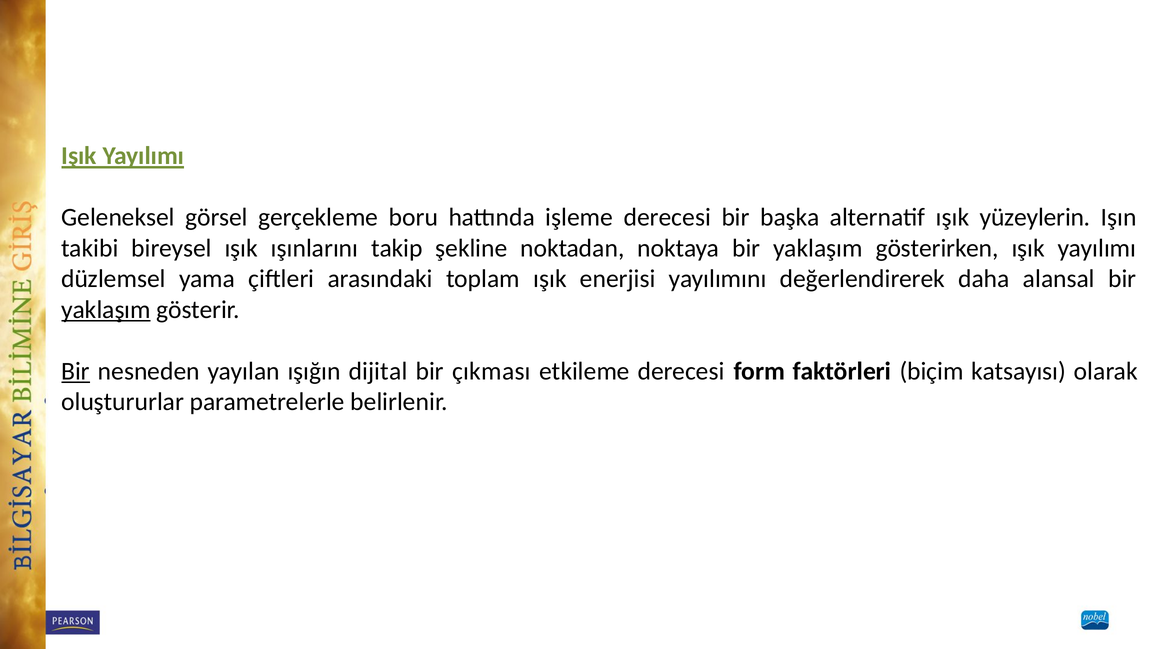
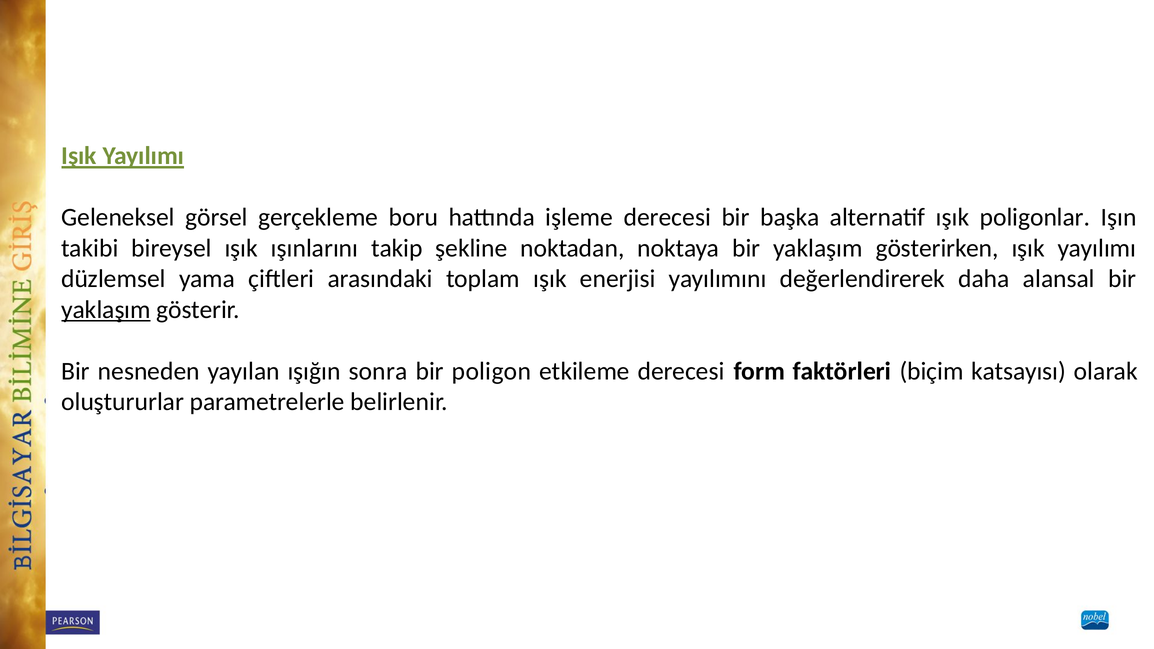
yüzeylerin: yüzeylerin -> poligonlar
Bir at (76, 371) underline: present -> none
dijital: dijital -> sonra
çıkması: çıkması -> poligon
